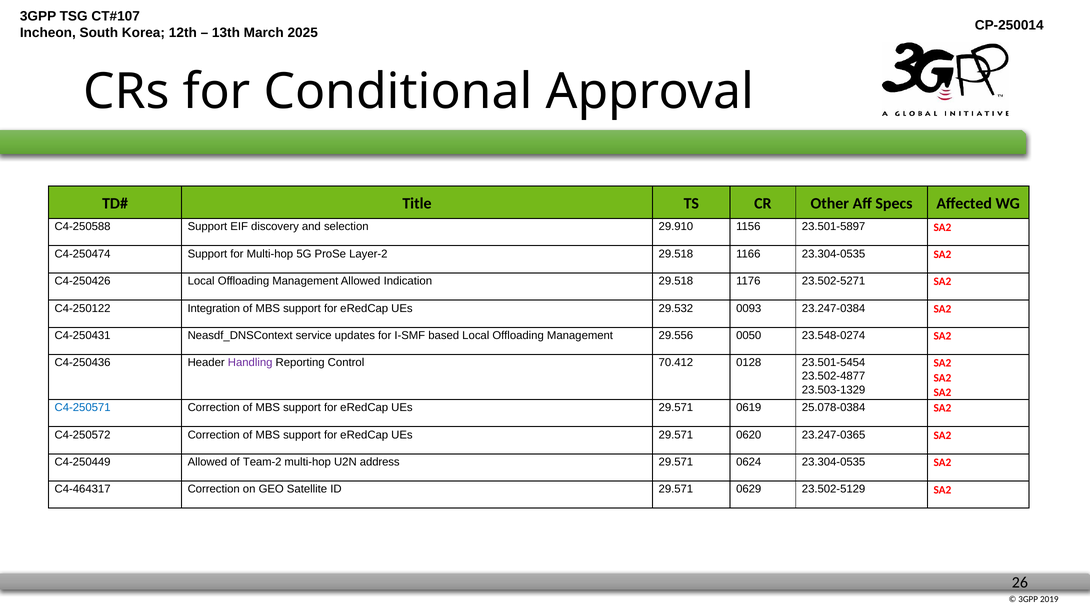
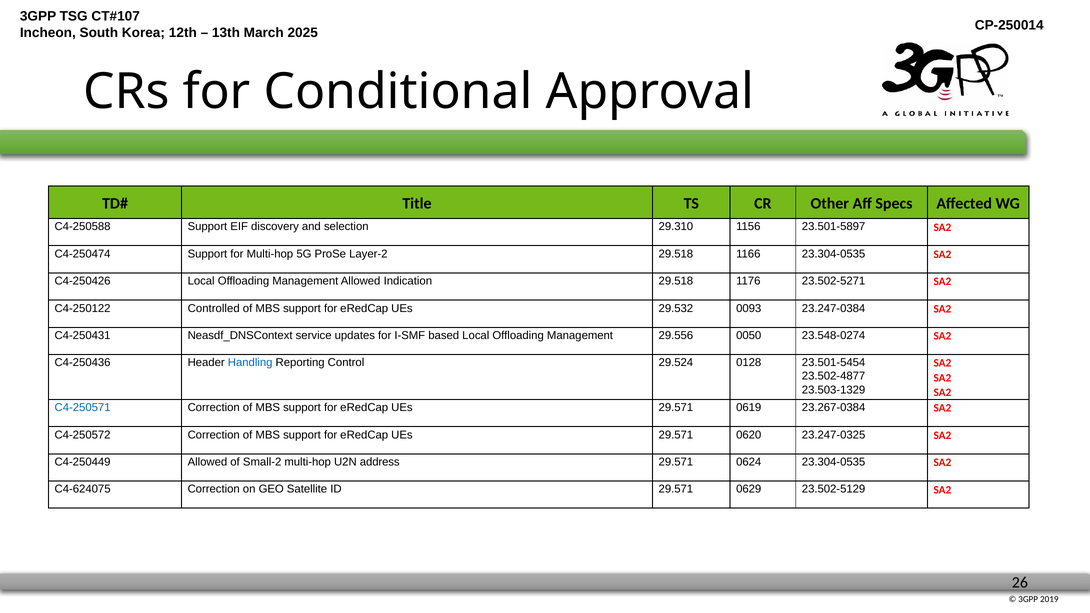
29.910: 29.910 -> 29.310
Integration: Integration -> Controlled
Handling colour: purple -> blue
70.412: 70.412 -> 29.524
25.078-0384: 25.078-0384 -> 23.267-0384
23.247-0365: 23.247-0365 -> 23.247-0325
Team-2: Team-2 -> Small-2
C4-464317: C4-464317 -> C4-624075
